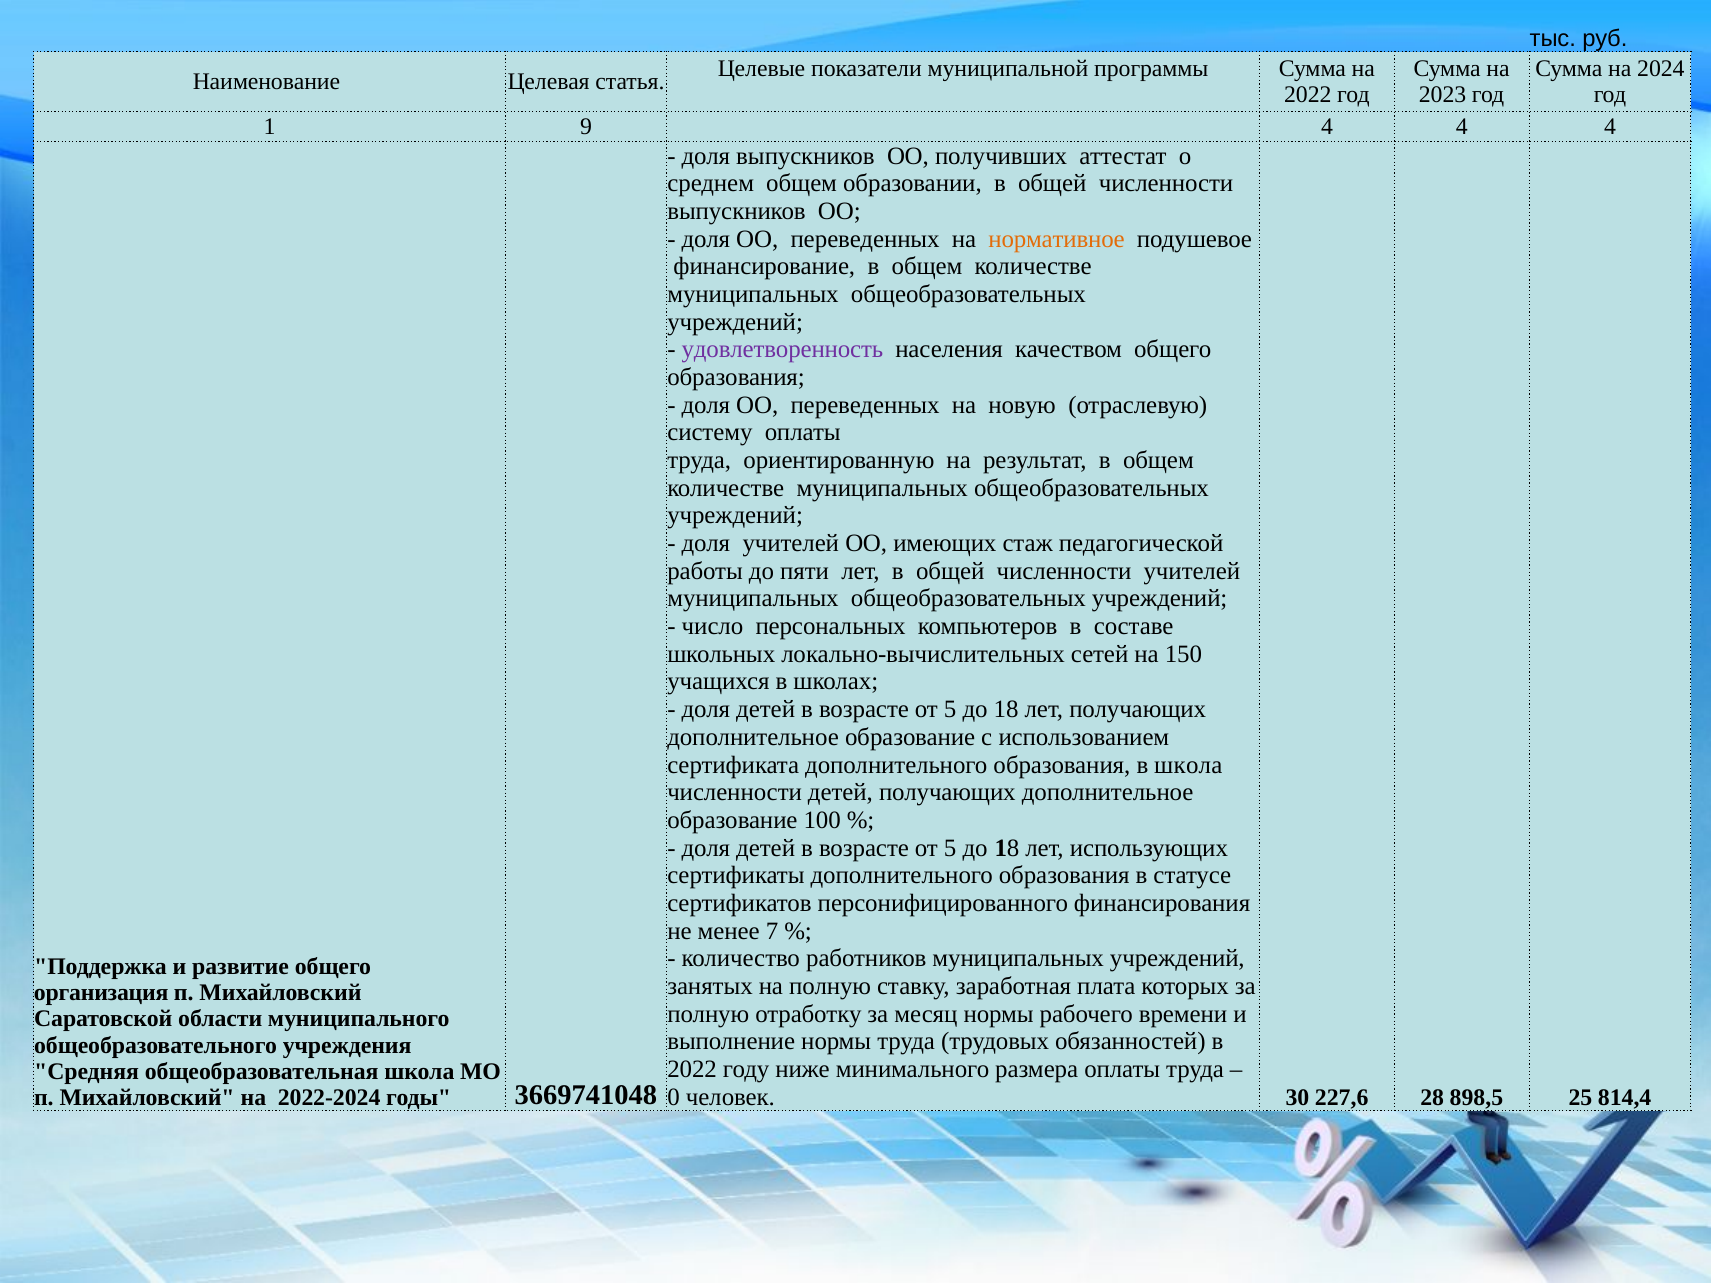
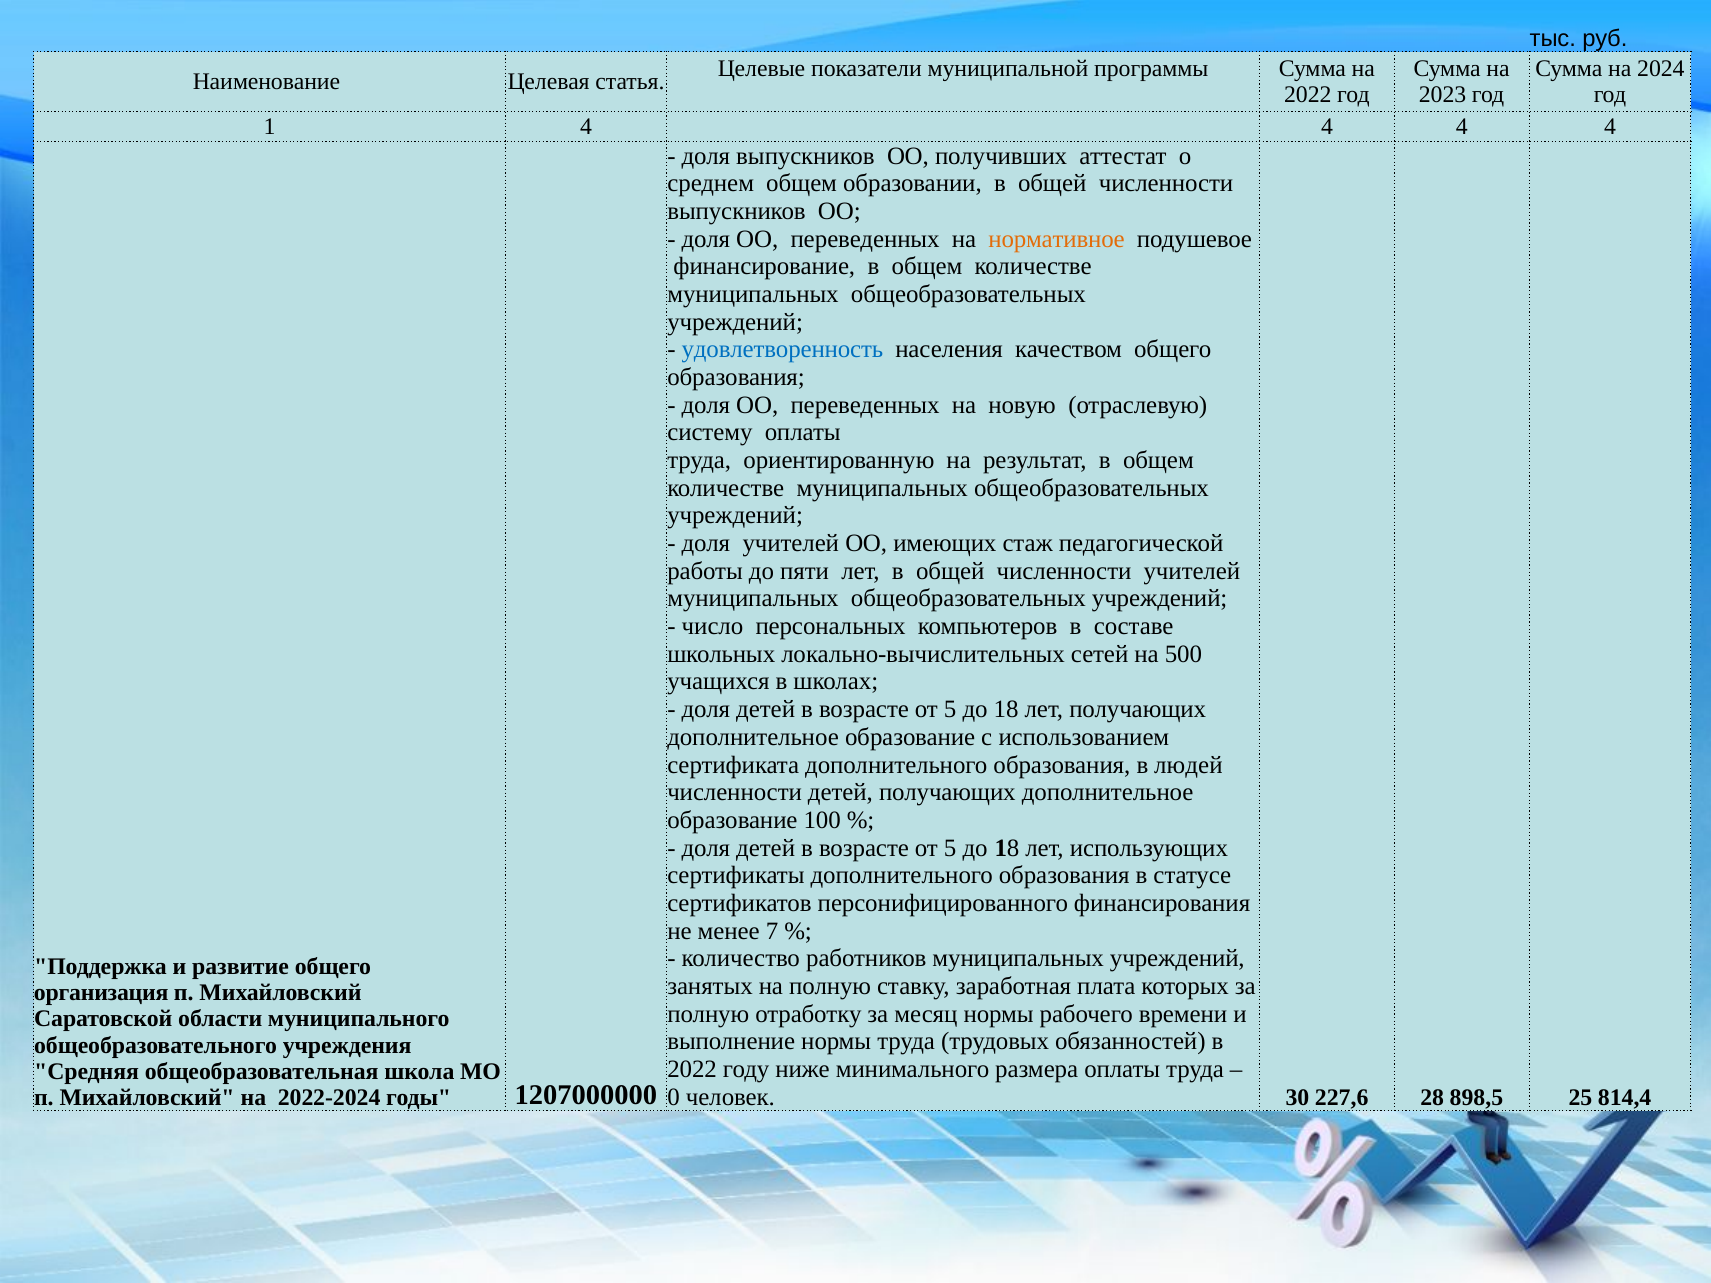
1 9: 9 -> 4
удовлетворенность colour: purple -> blue
150: 150 -> 500
в школа: школа -> людей
3669741048: 3669741048 -> 1207000000
